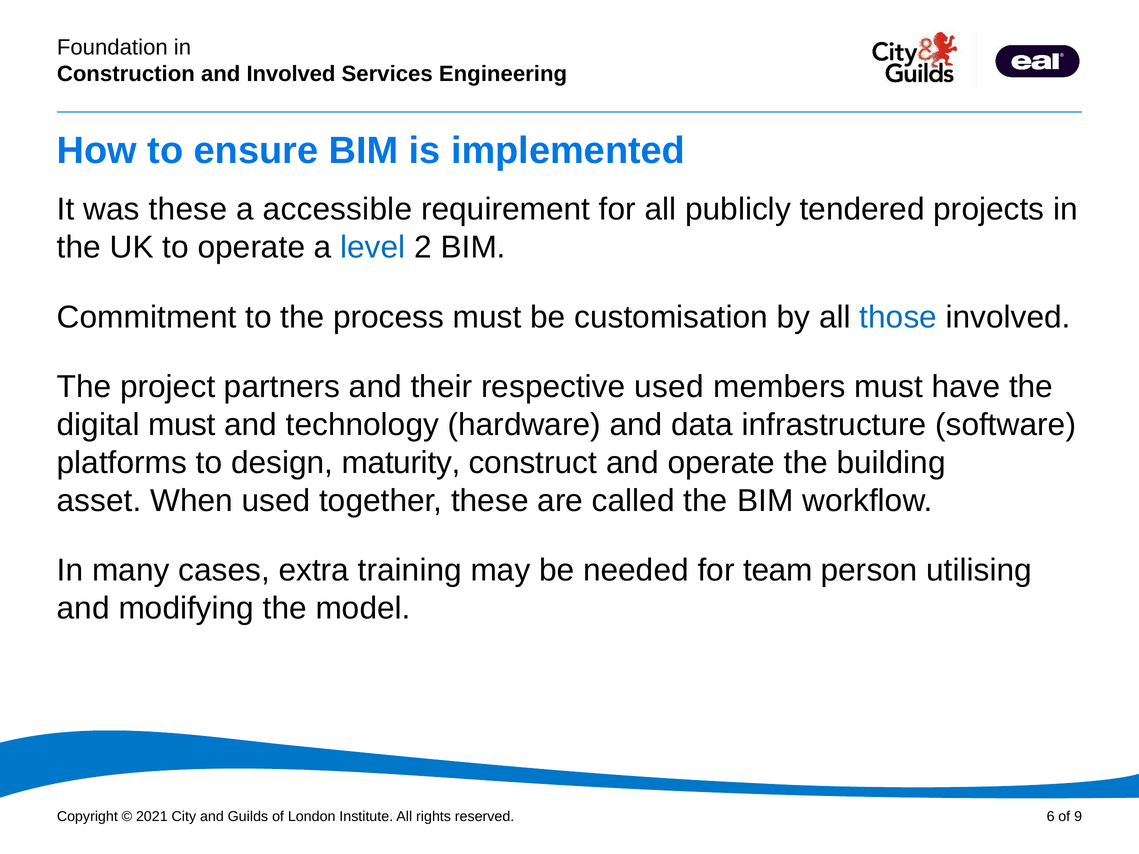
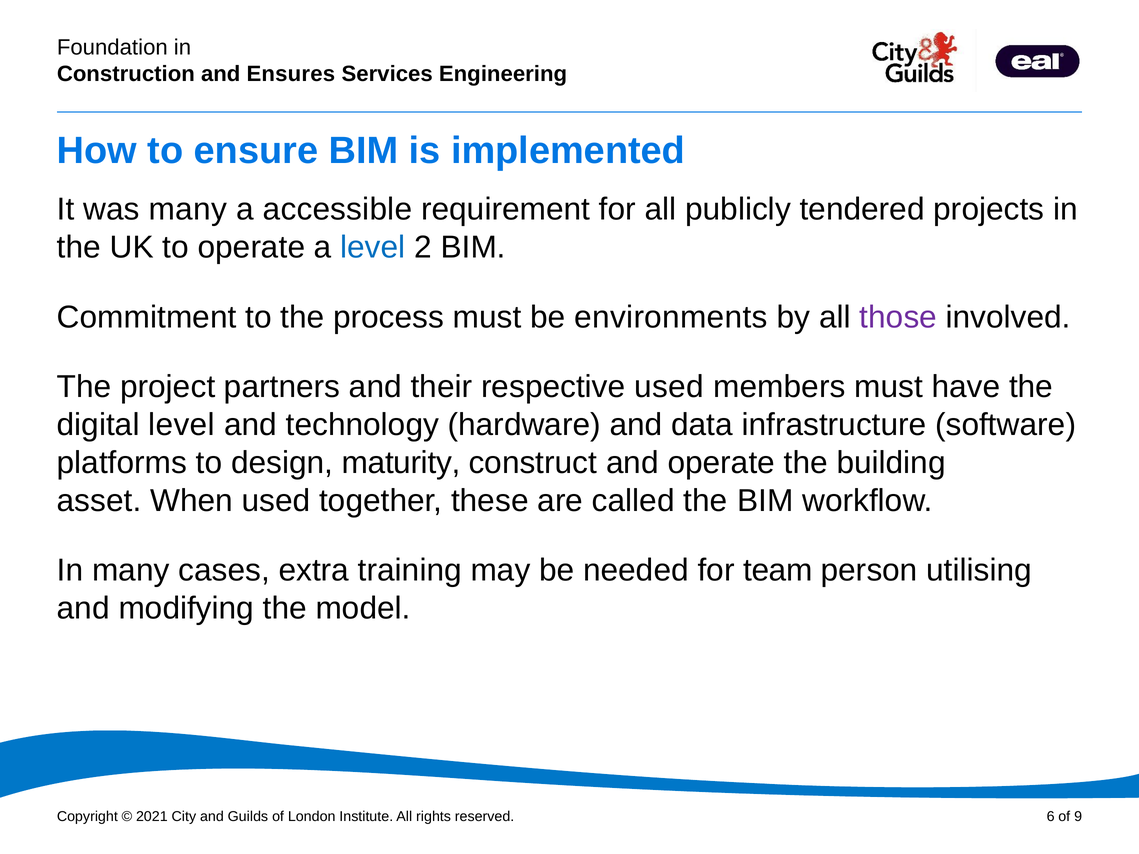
and Involved: Involved -> Ensures
was these: these -> many
customisation: customisation -> environments
those colour: blue -> purple
digital must: must -> level
